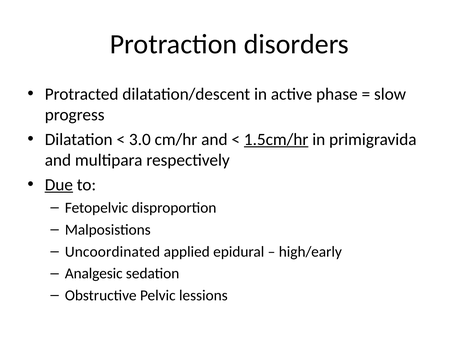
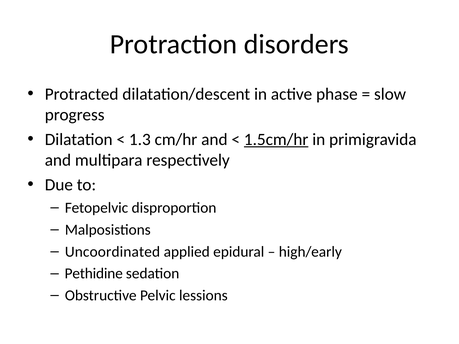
3.0: 3.0 -> 1.3
Due underline: present -> none
Analgesic: Analgesic -> Pethidine
